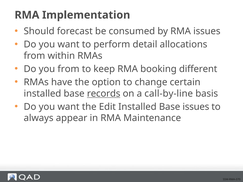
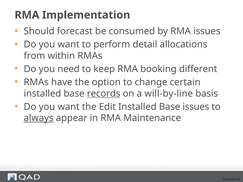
you from: from -> need
call-by-line: call-by-line -> will-by-line
always underline: none -> present
